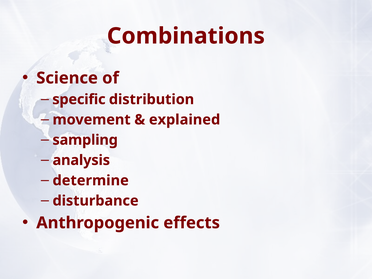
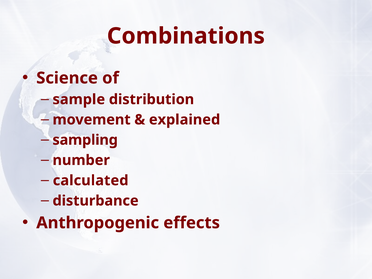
specific: specific -> sample
analysis: analysis -> number
determine: determine -> calculated
